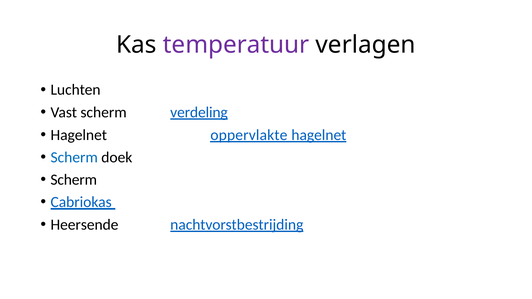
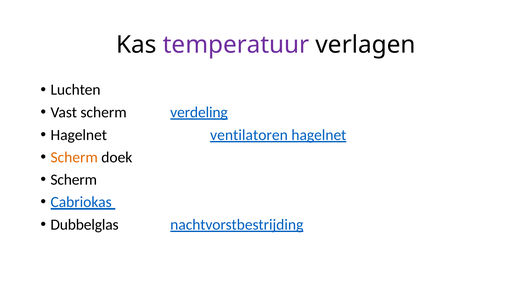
oppervlakte: oppervlakte -> ventilatoren
Scherm at (74, 157) colour: blue -> orange
Heersende: Heersende -> Dubbelglas
